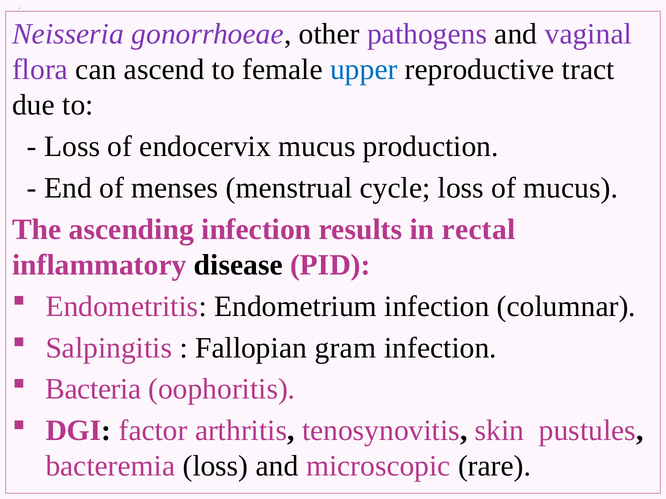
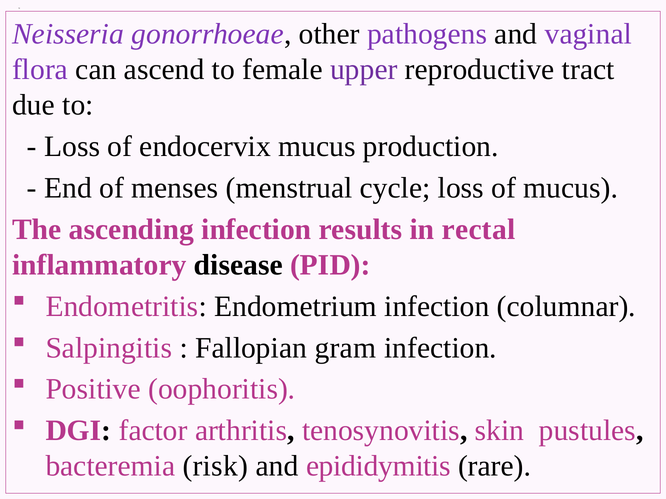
upper colour: blue -> purple
Bacteria: Bacteria -> Positive
bacteremia loss: loss -> risk
microscopic: microscopic -> epididymitis
